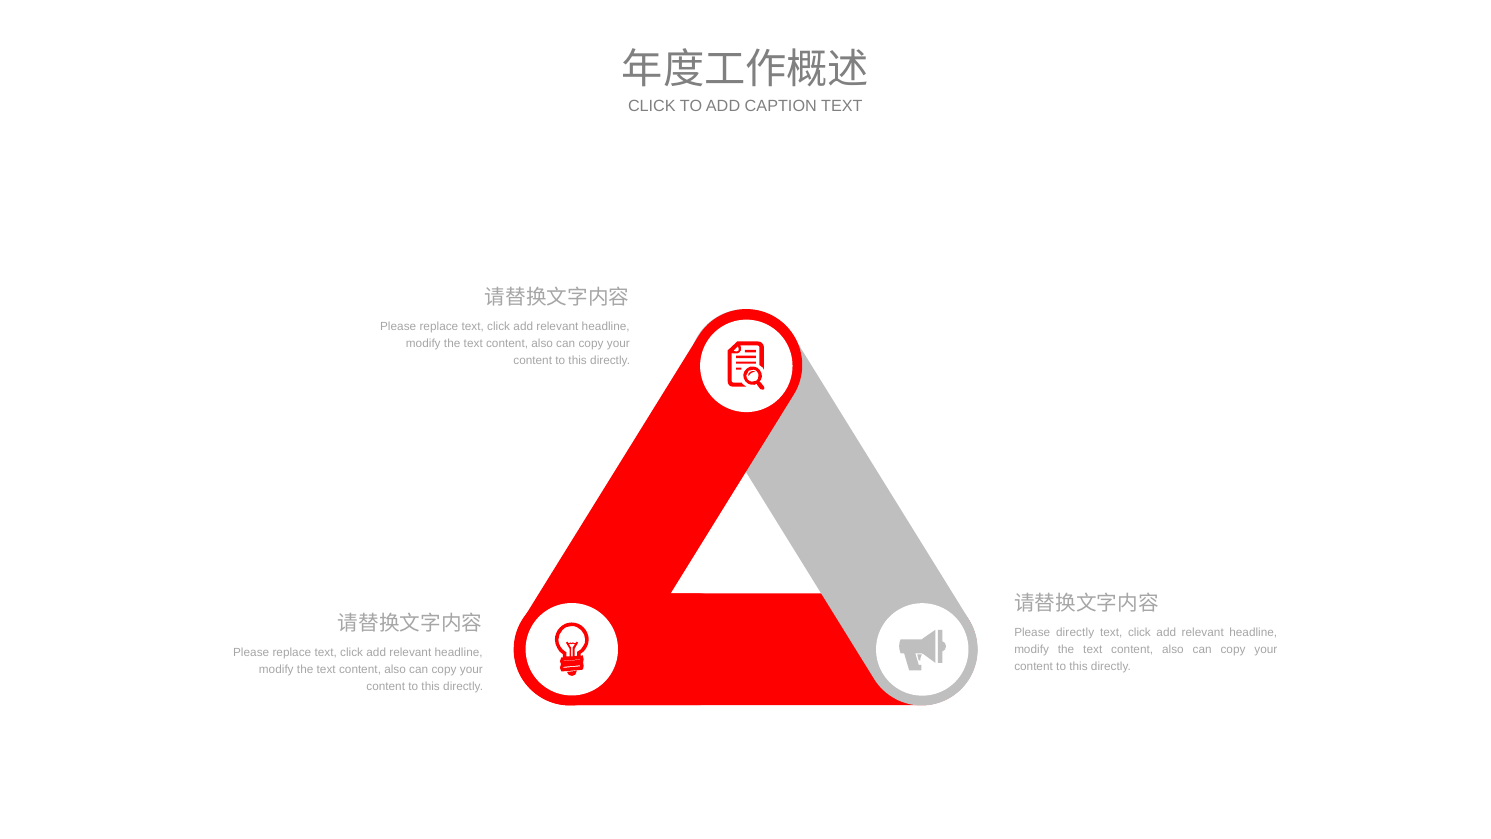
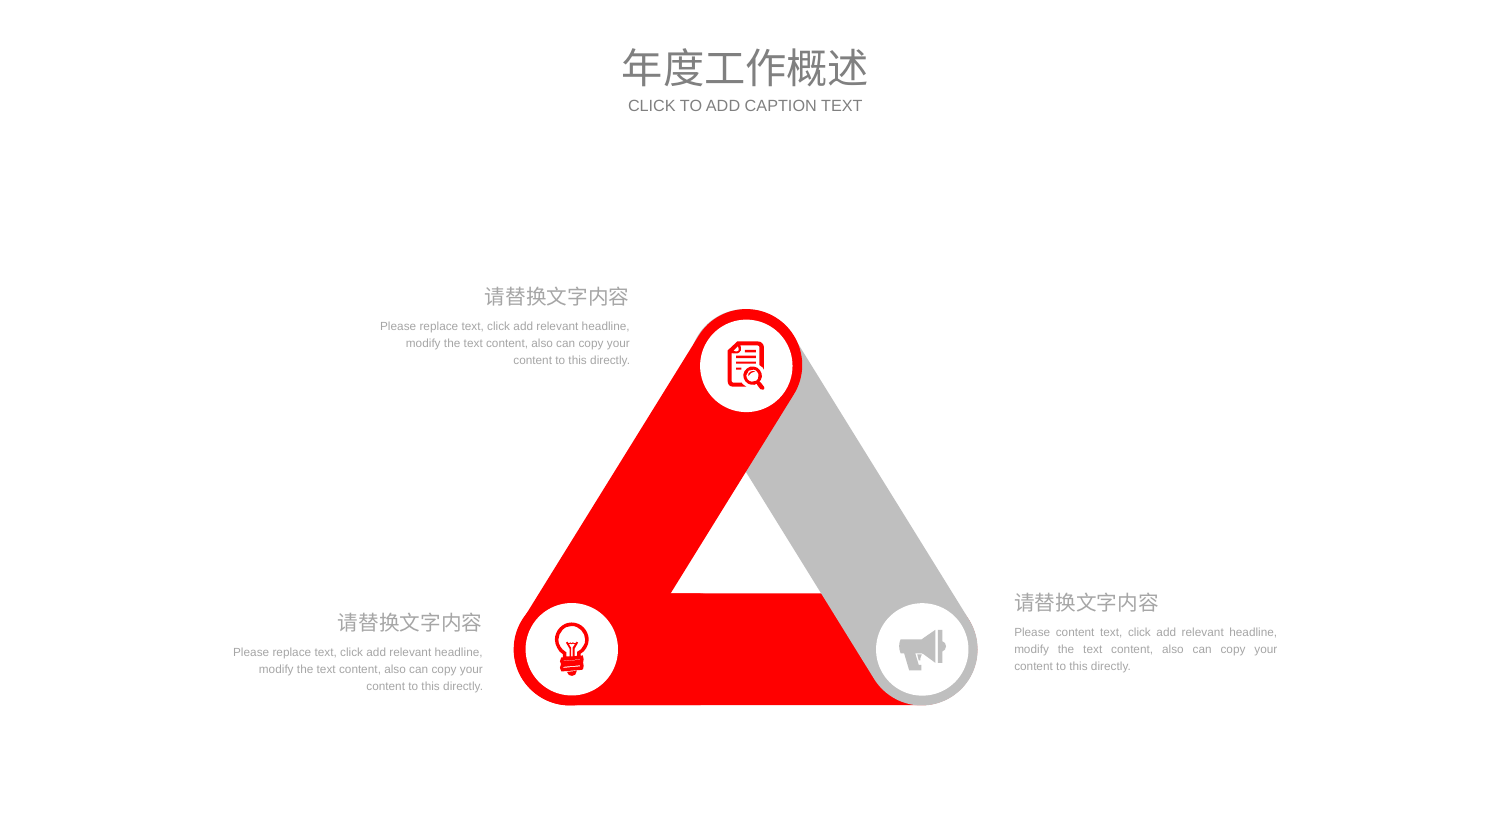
Please directly: directly -> content
